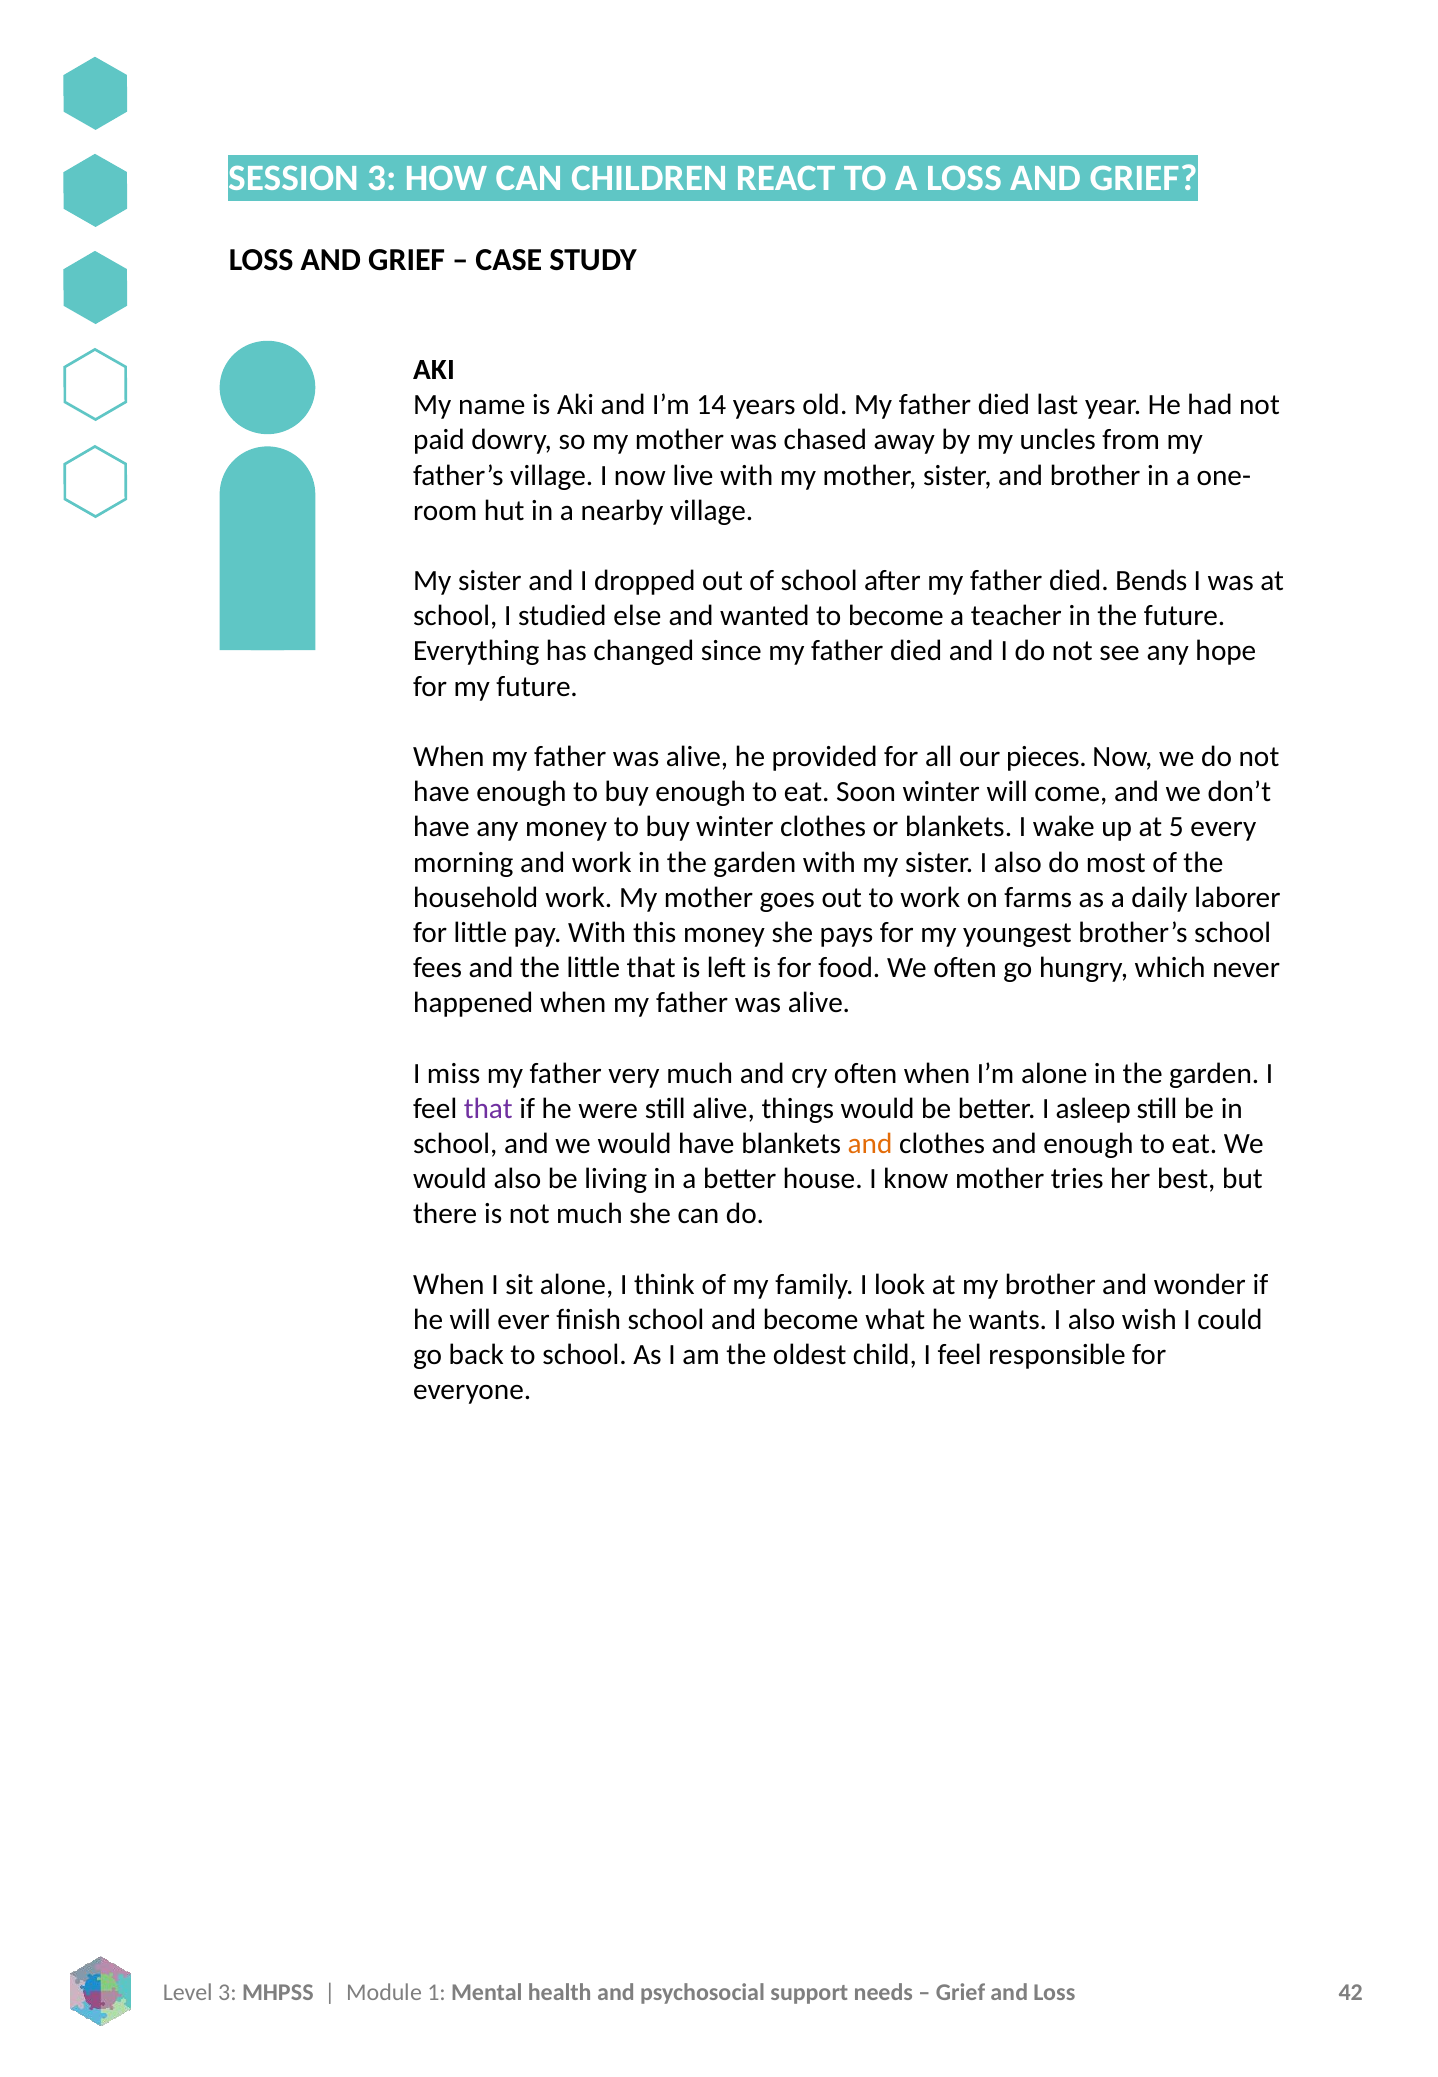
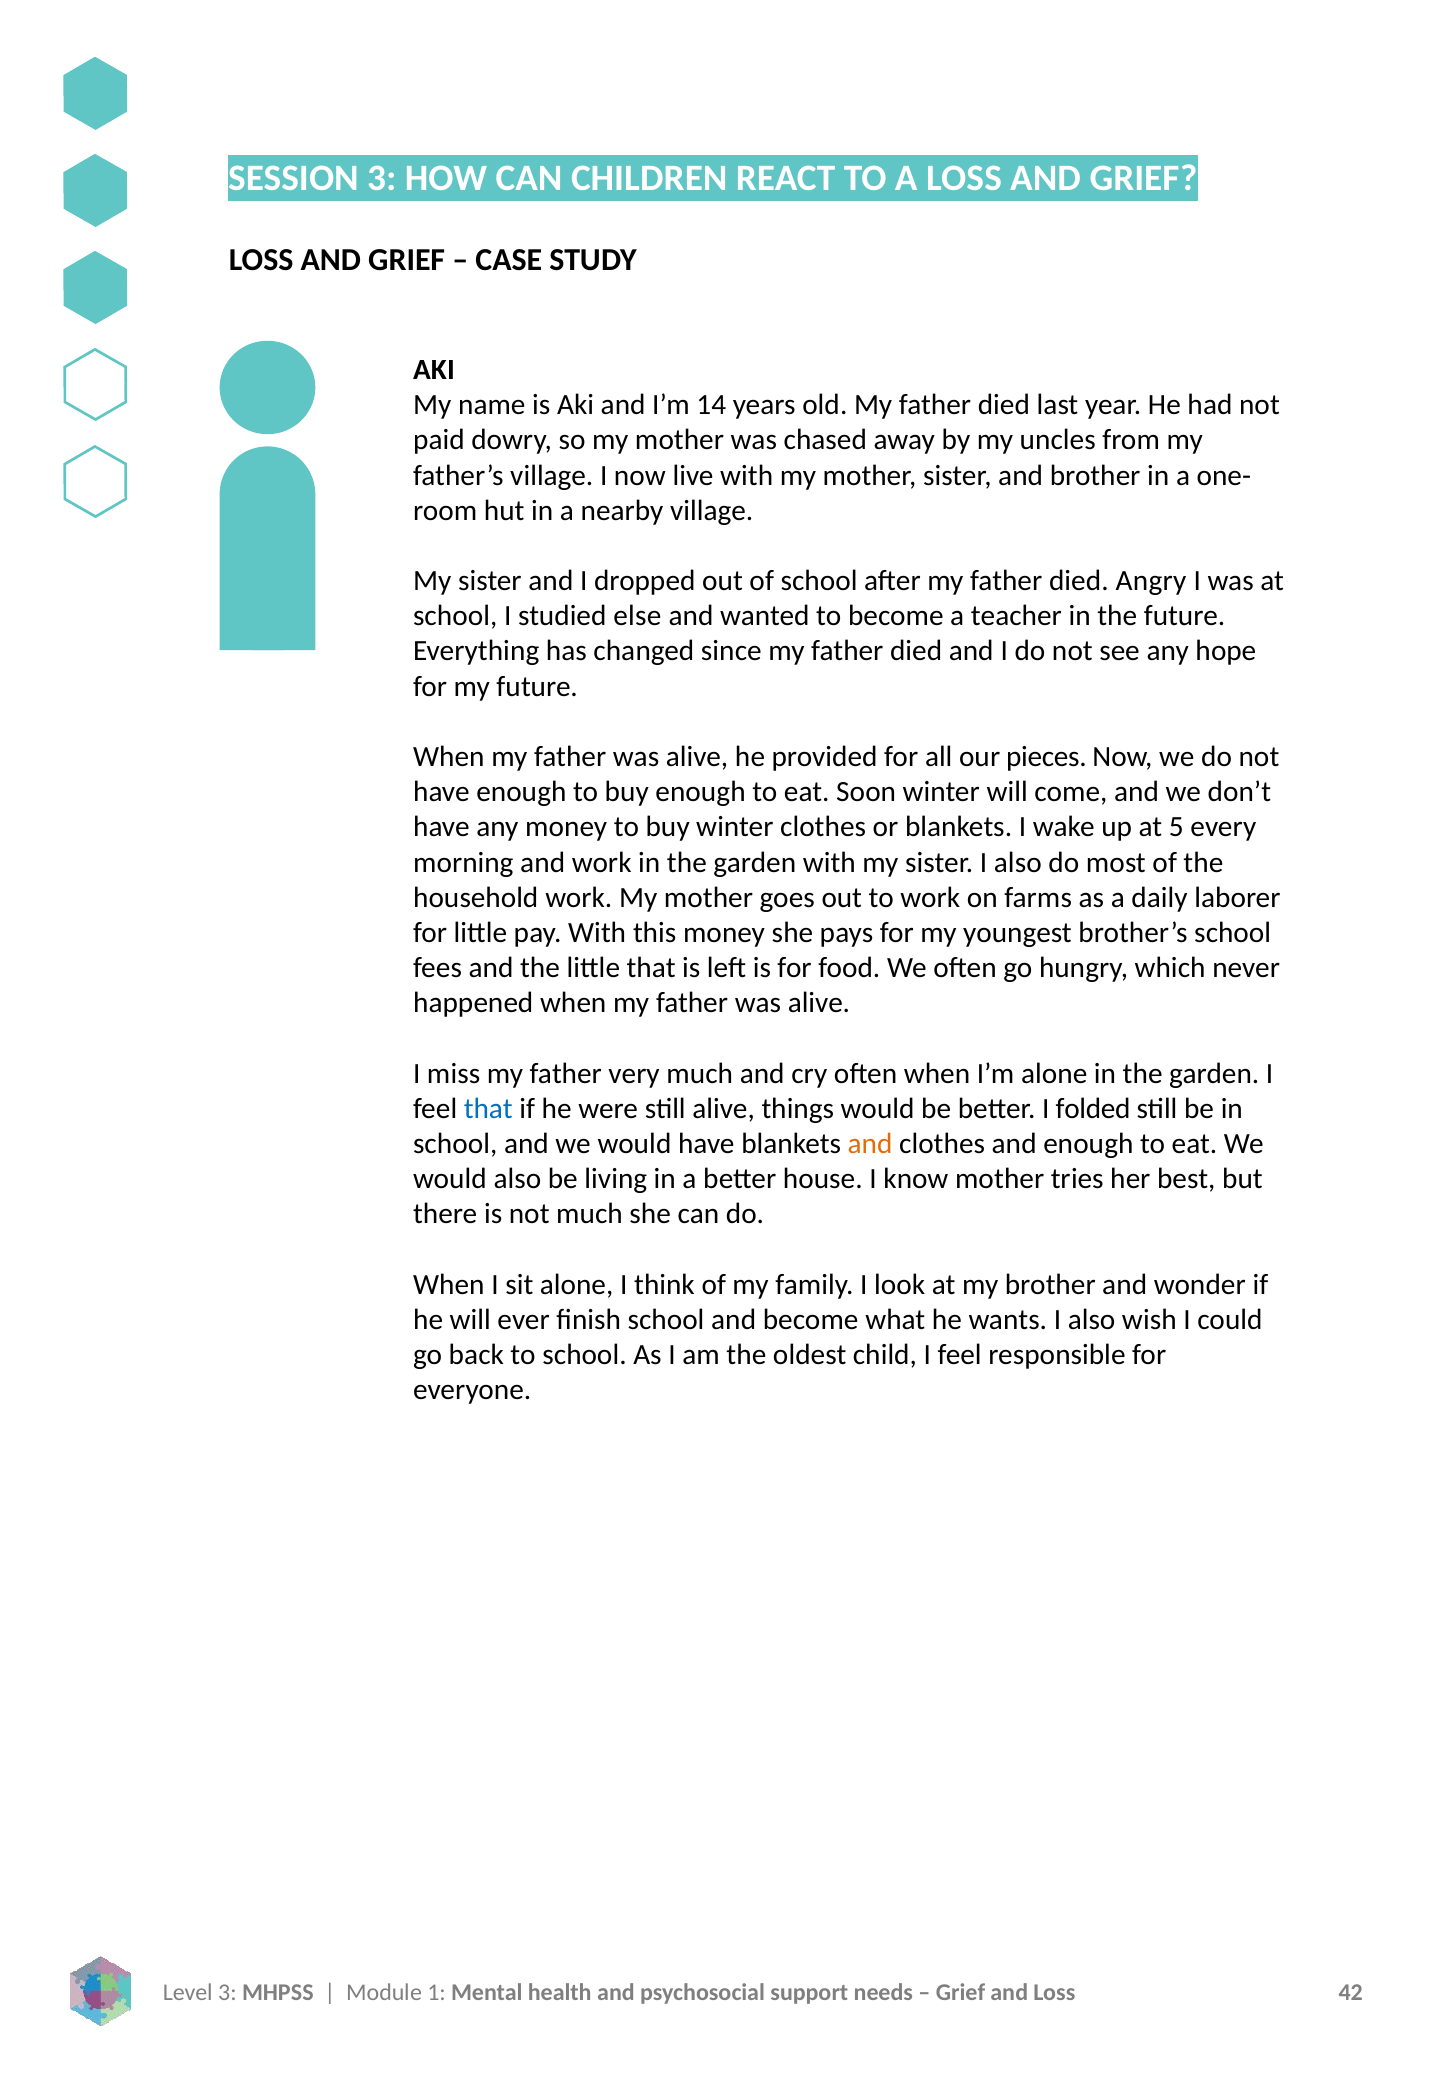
Bends: Bends -> Angry
that at (488, 1109) colour: purple -> blue
asleep: asleep -> folded
